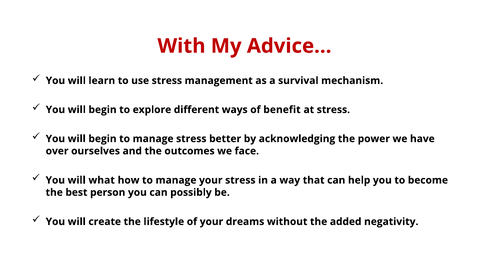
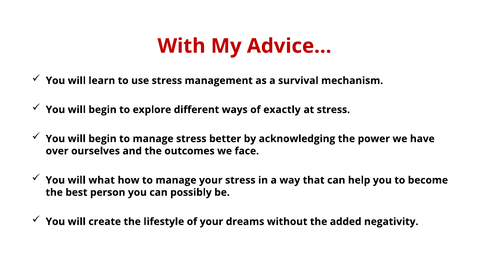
benefit: benefit -> exactly
